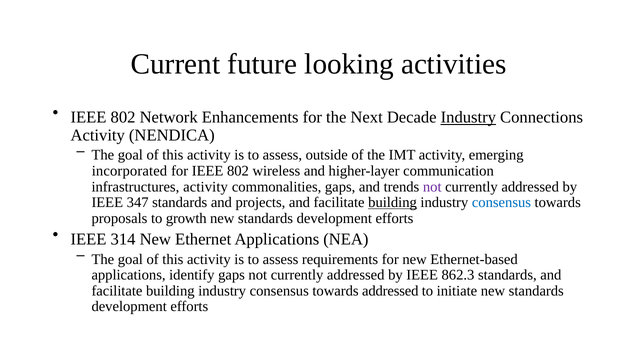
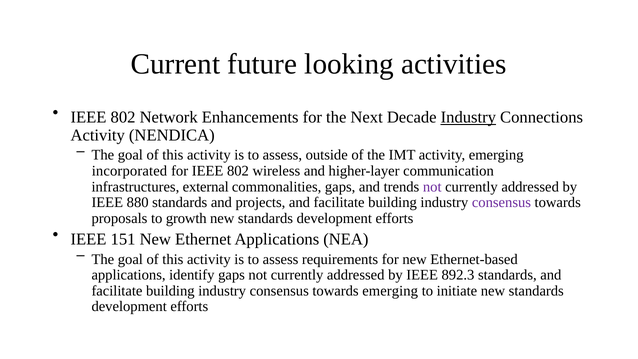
infrastructures activity: activity -> external
347: 347 -> 880
building at (393, 202) underline: present -> none
consensus at (501, 202) colour: blue -> purple
314: 314 -> 151
862.3: 862.3 -> 892.3
towards addressed: addressed -> emerging
